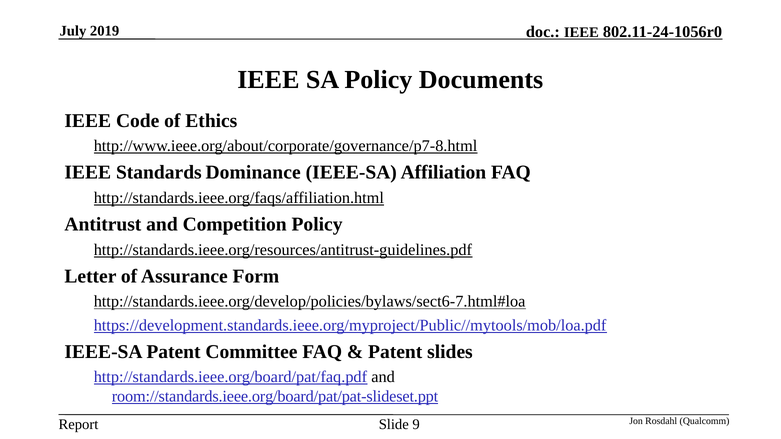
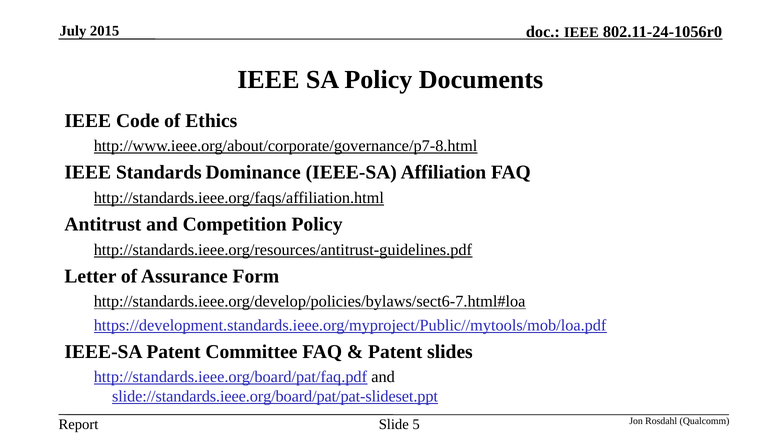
2019: 2019 -> 2015
room://standards.ieee.org/board/pat/pat-slideset.ppt: room://standards.ieee.org/board/pat/pat-slideset.ppt -> slide://standards.ieee.org/board/pat/pat-slideset.ppt
9: 9 -> 5
